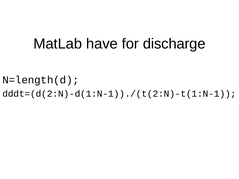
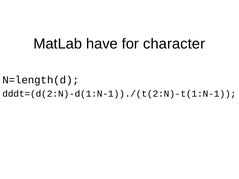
discharge: discharge -> character
